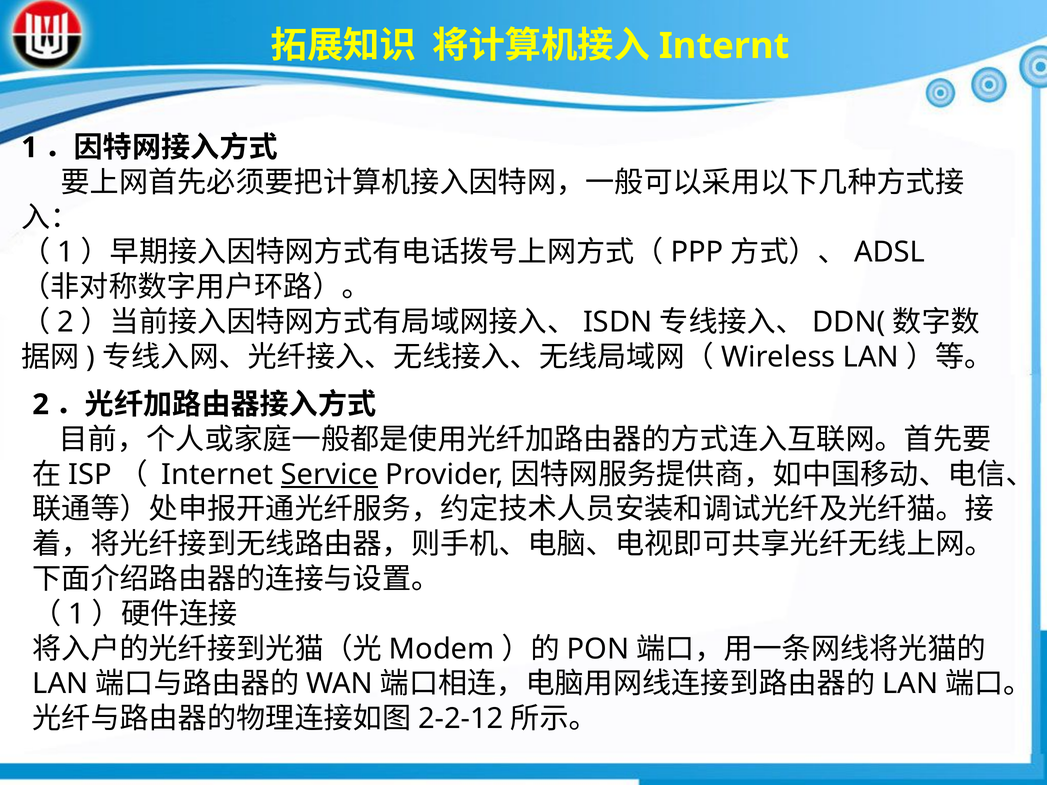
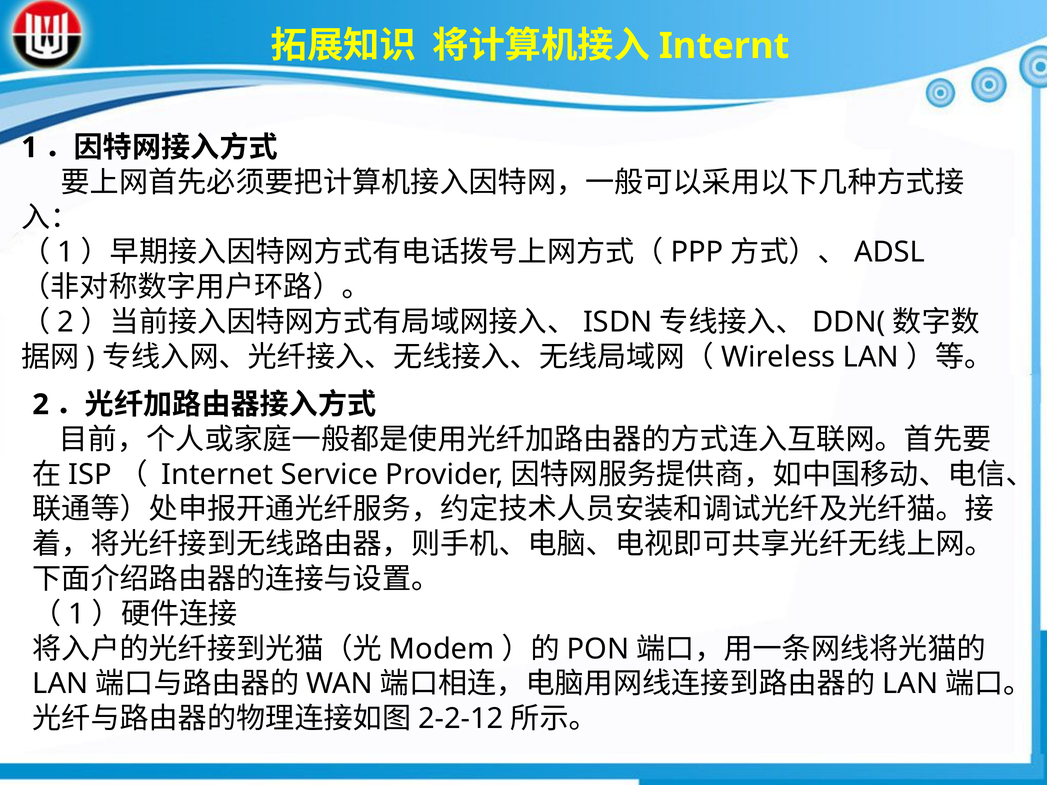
Service underline: present -> none
